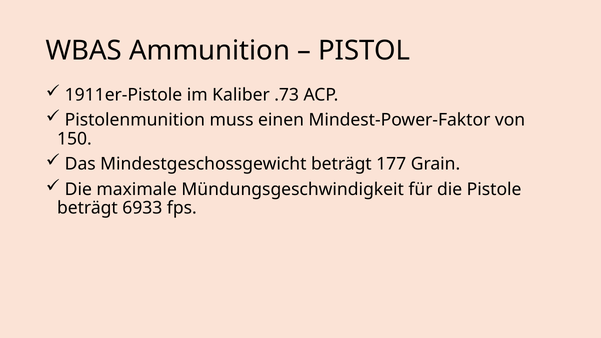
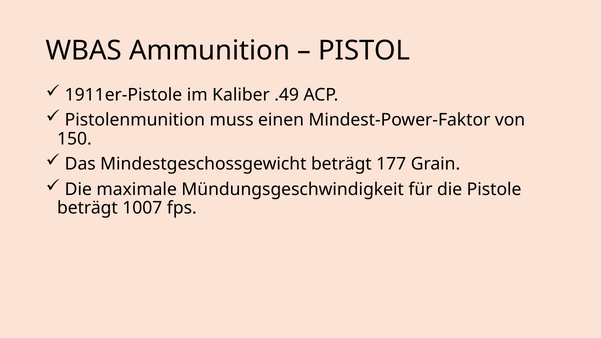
.73: .73 -> .49
6933: 6933 -> 1007
